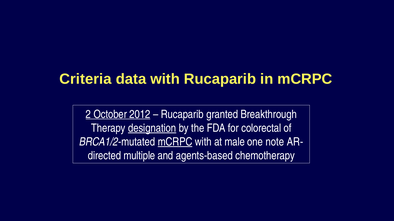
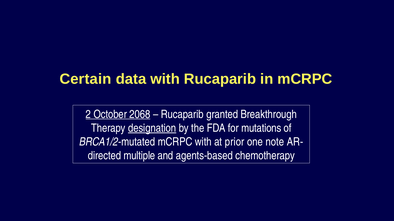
Criteria: Criteria -> Certain
2012: 2012 -> 2068
colorectal: colorectal -> mutations
mCRPC at (175, 142) underline: present -> none
male: male -> prior
